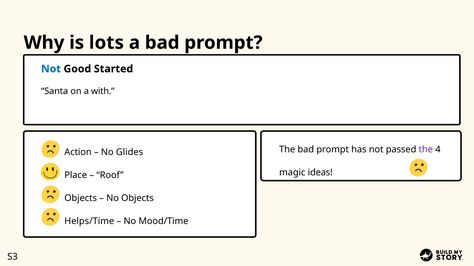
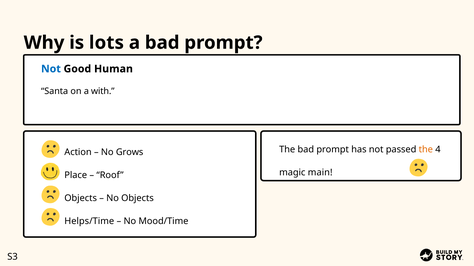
Started: Started -> Human
the at (426, 150) colour: purple -> orange
Glides: Glides -> Grows
ideas: ideas -> main
